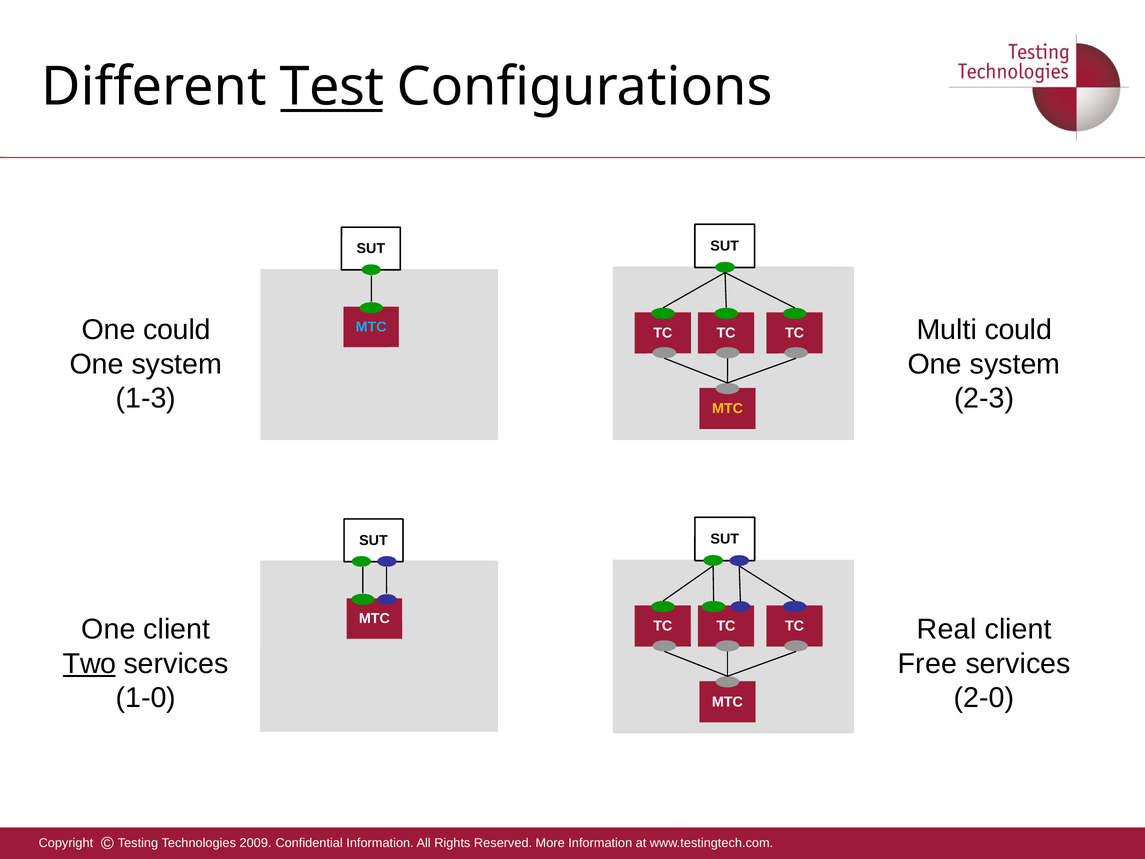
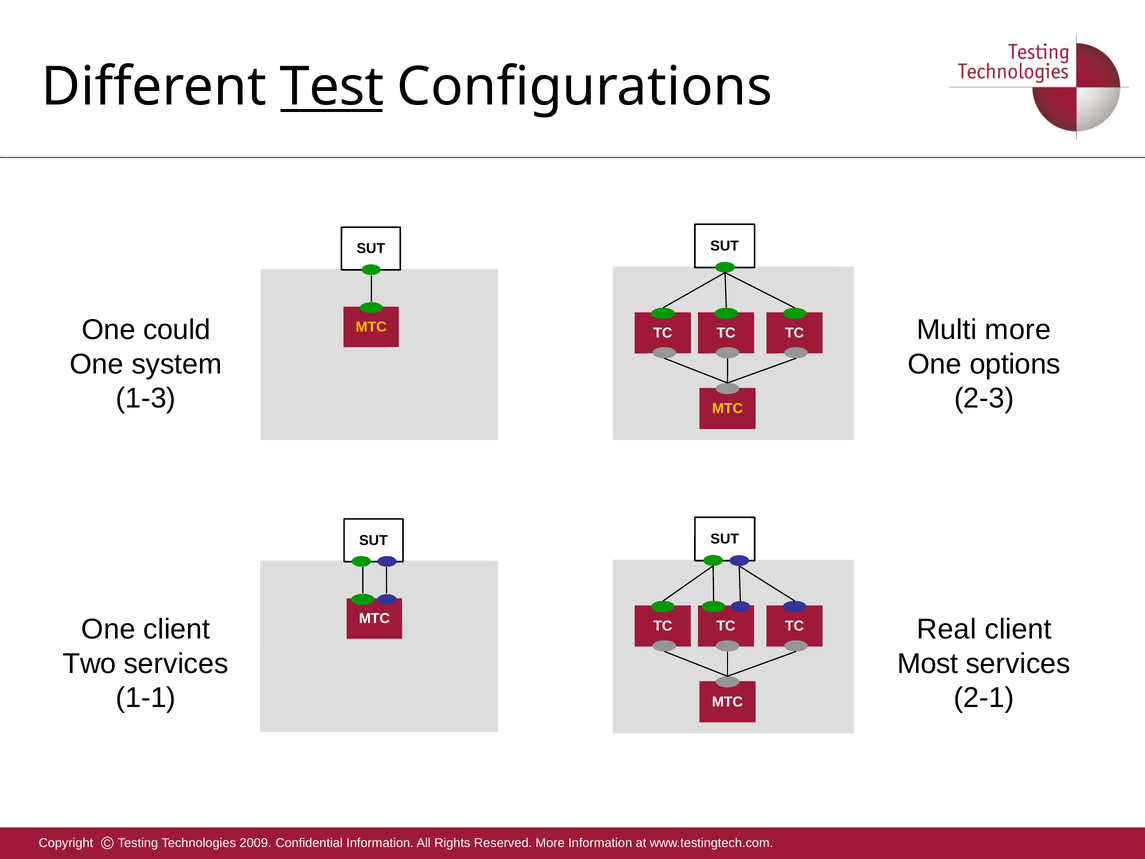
Multi could: could -> more
MTC at (371, 327) colour: light blue -> yellow
system at (1015, 364): system -> options
Two underline: present -> none
Free: Free -> Most
1-0: 1-0 -> 1-1
2-0: 2-0 -> 2-1
